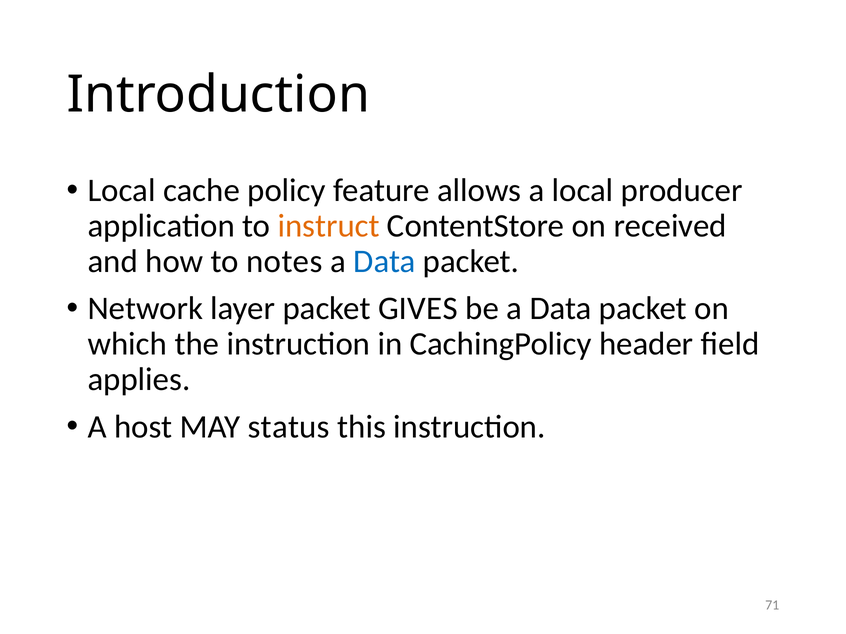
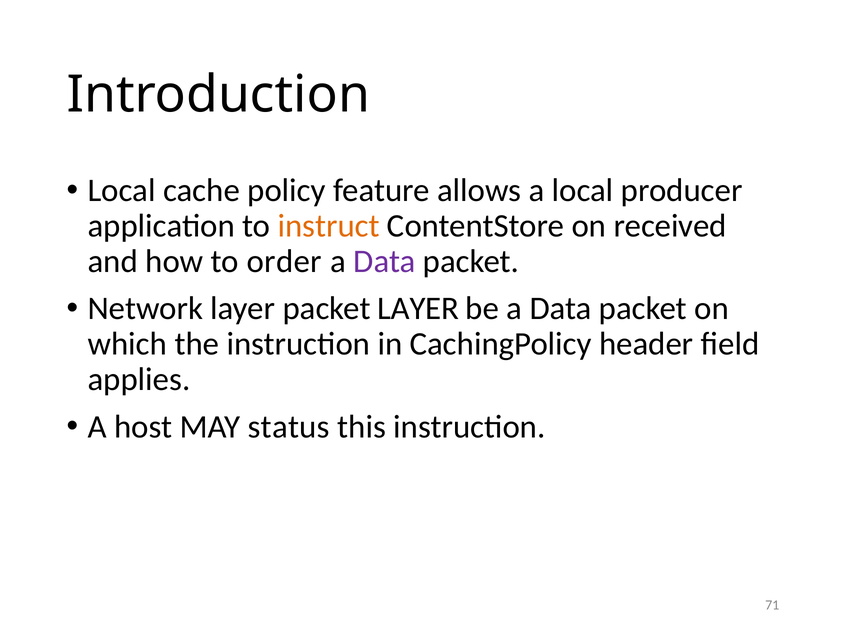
notes: notes -> order
Data at (385, 262) colour: blue -> purple
packet GIVES: GIVES -> LAYER
